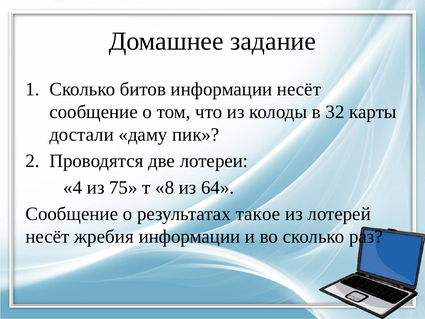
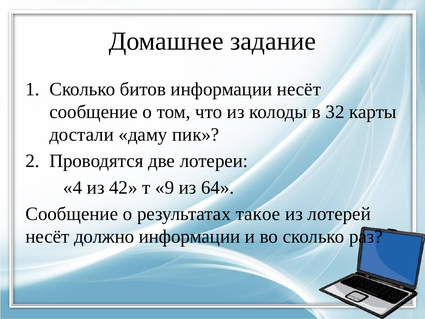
75: 75 -> 42
8: 8 -> 9
жребия: жребия -> должно
